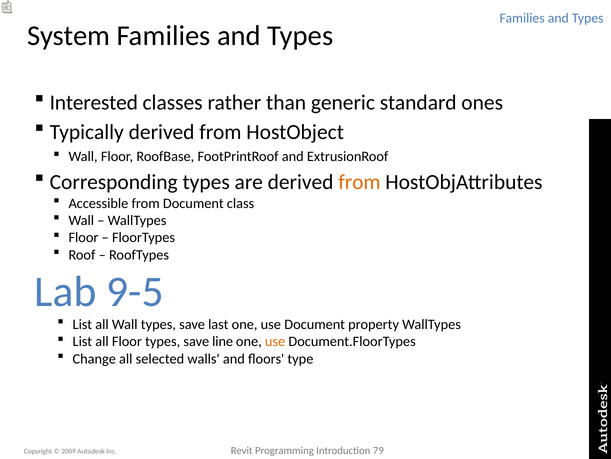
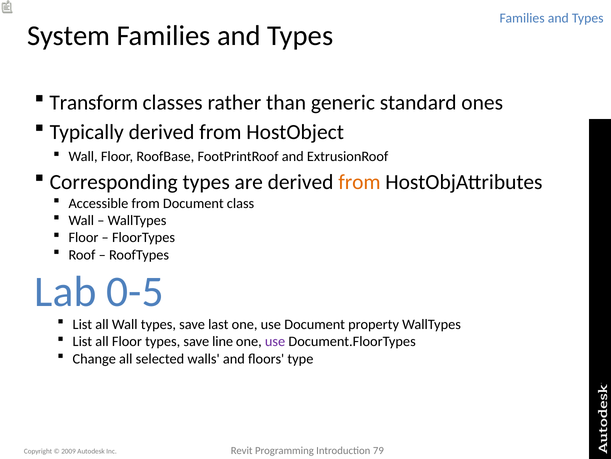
Interested: Interested -> Transform
9-5: 9-5 -> 0-5
use at (275, 341) colour: orange -> purple
